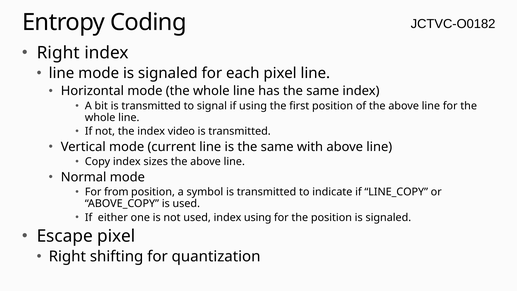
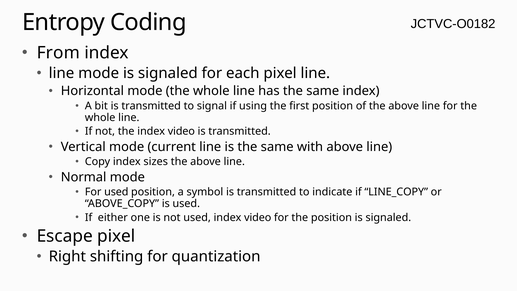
Right at (58, 53): Right -> From
For from: from -> used
used index using: using -> video
